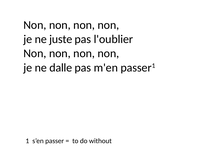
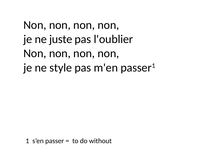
dalle: dalle -> style
